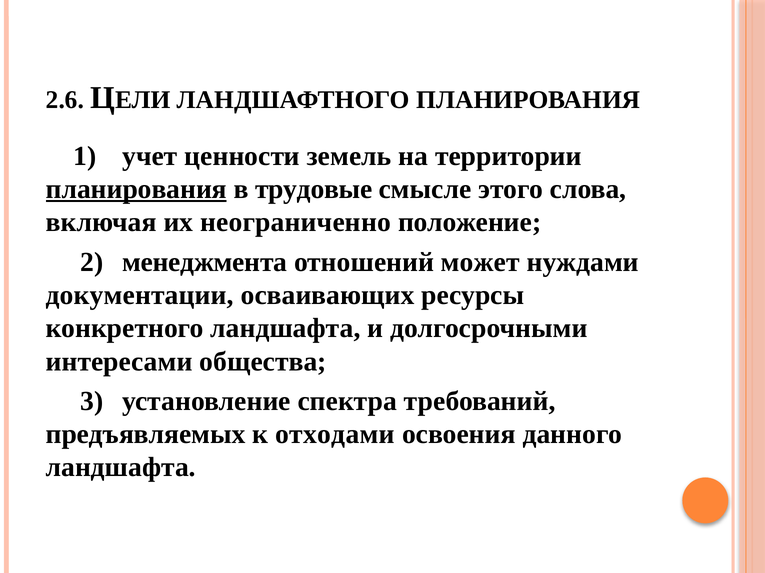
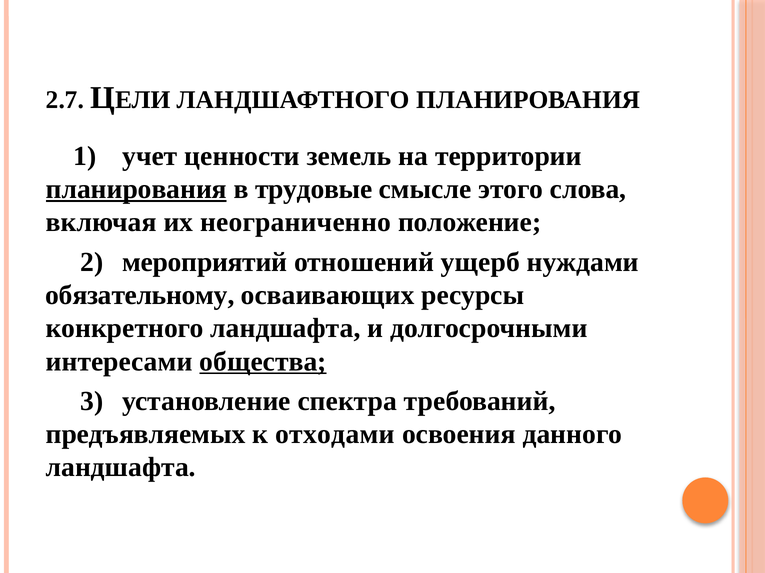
2.6: 2.6 -> 2.7
менеджмента: менеджмента -> мероприятий
может: может -> ущерб
документации: документации -> обязательному
общества underline: none -> present
